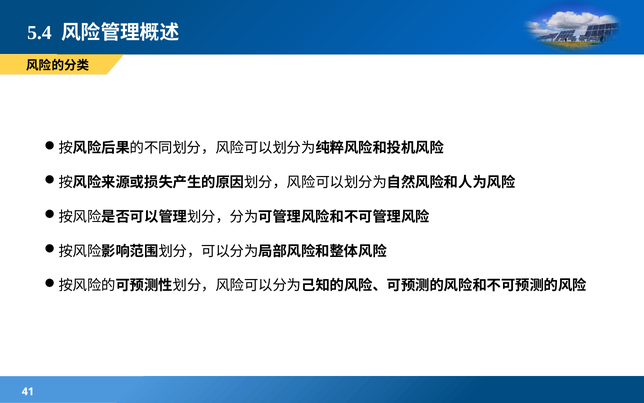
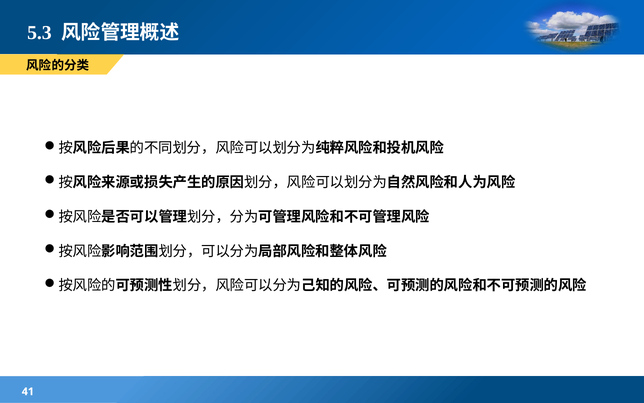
5.4: 5.4 -> 5.3
